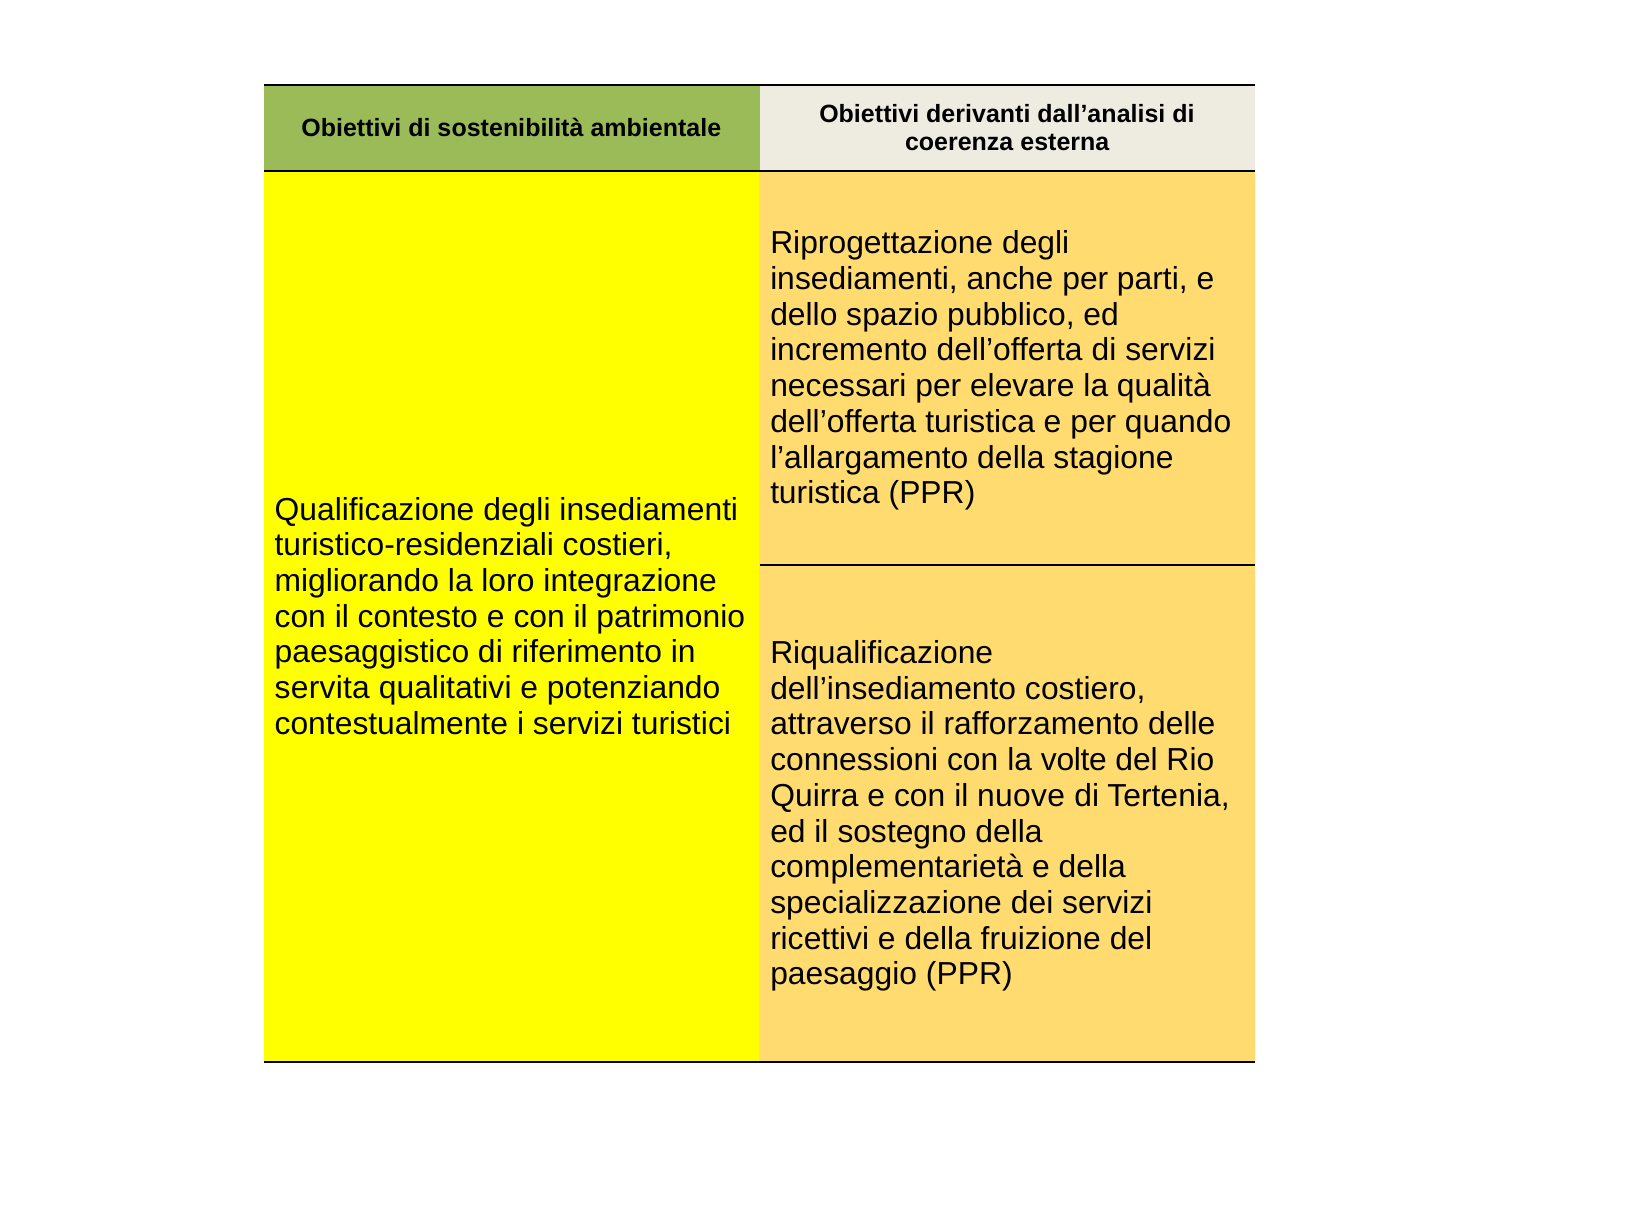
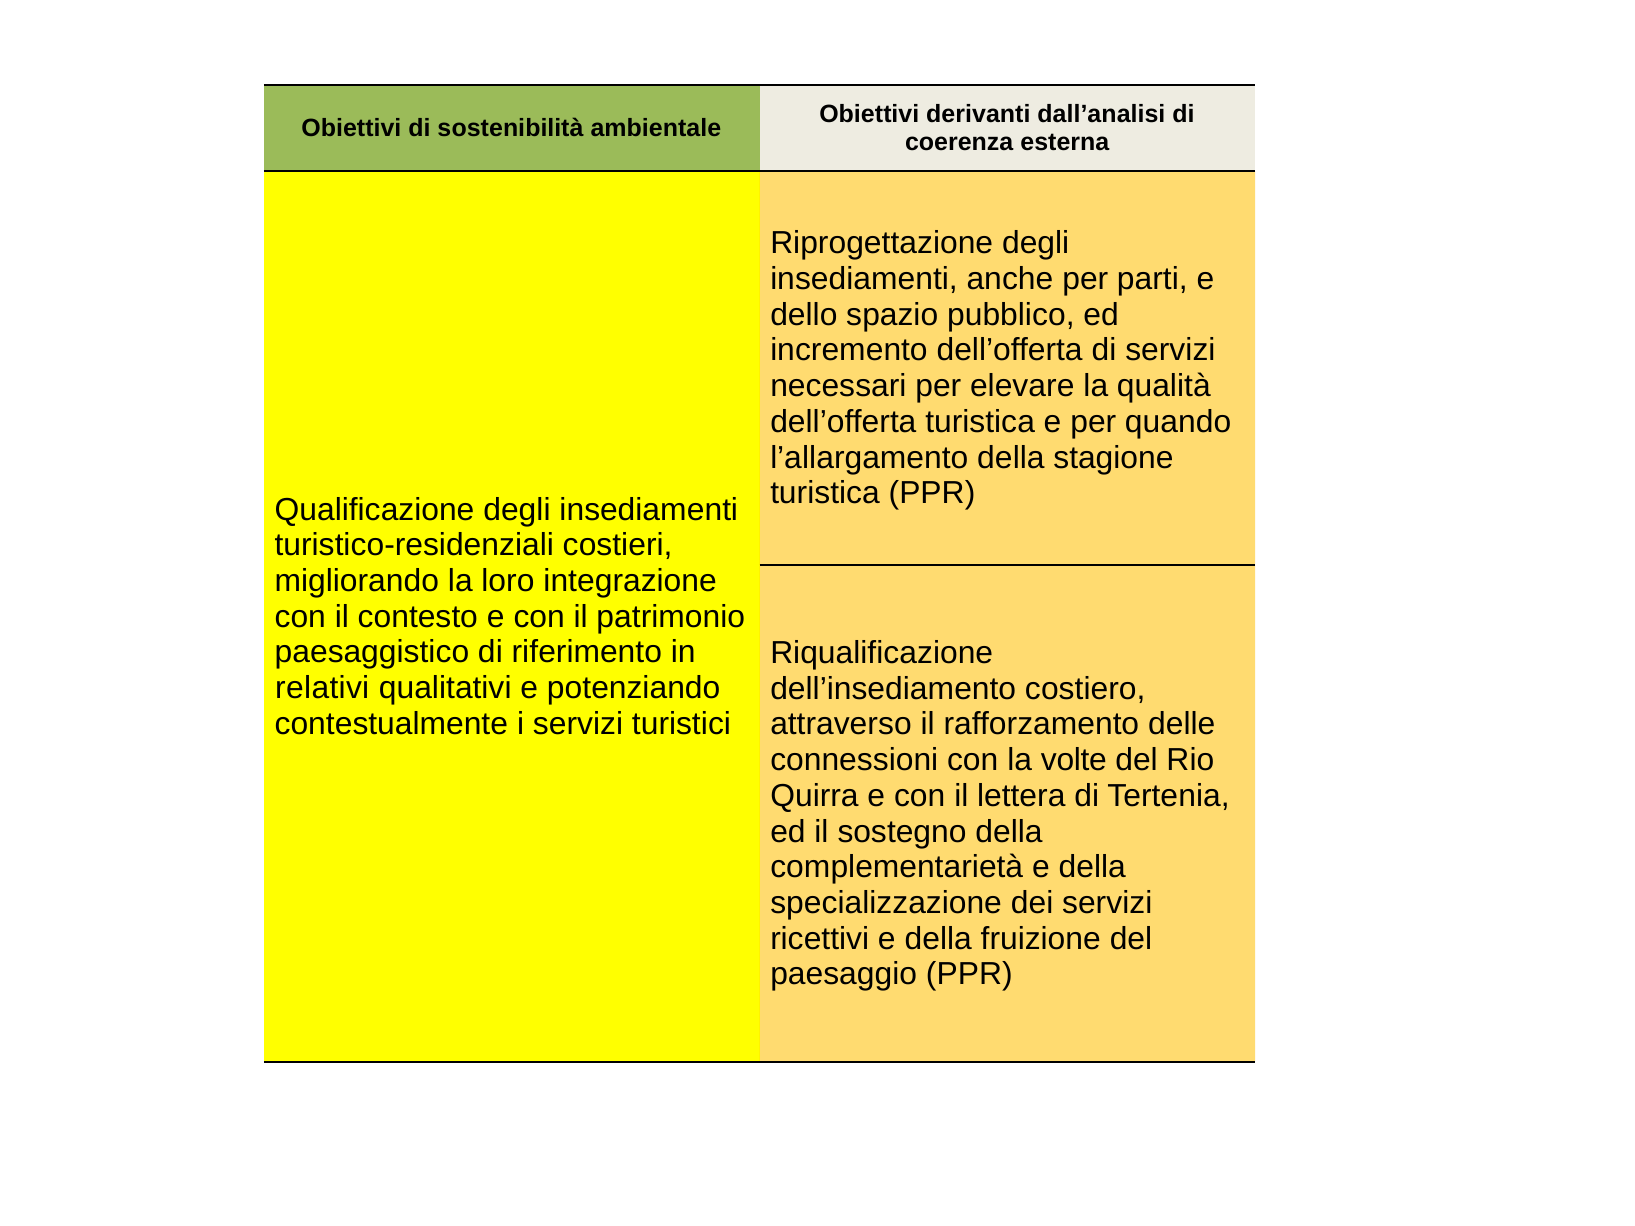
servita: servita -> relativi
nuove: nuove -> lettera
